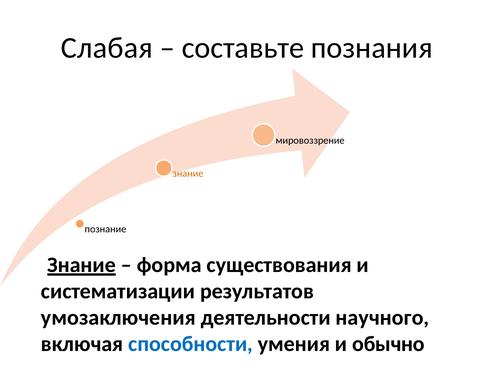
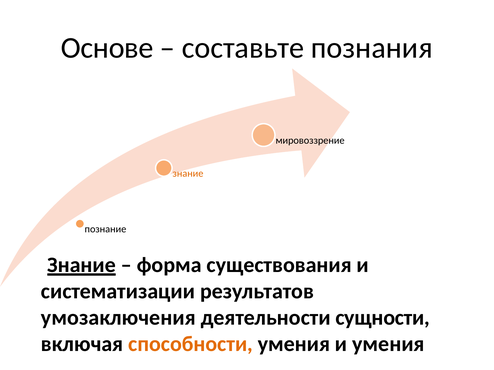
Слабая: Слабая -> Основе
научного: научного -> сущности
способности colour: blue -> orange
и обычно: обычно -> умения
